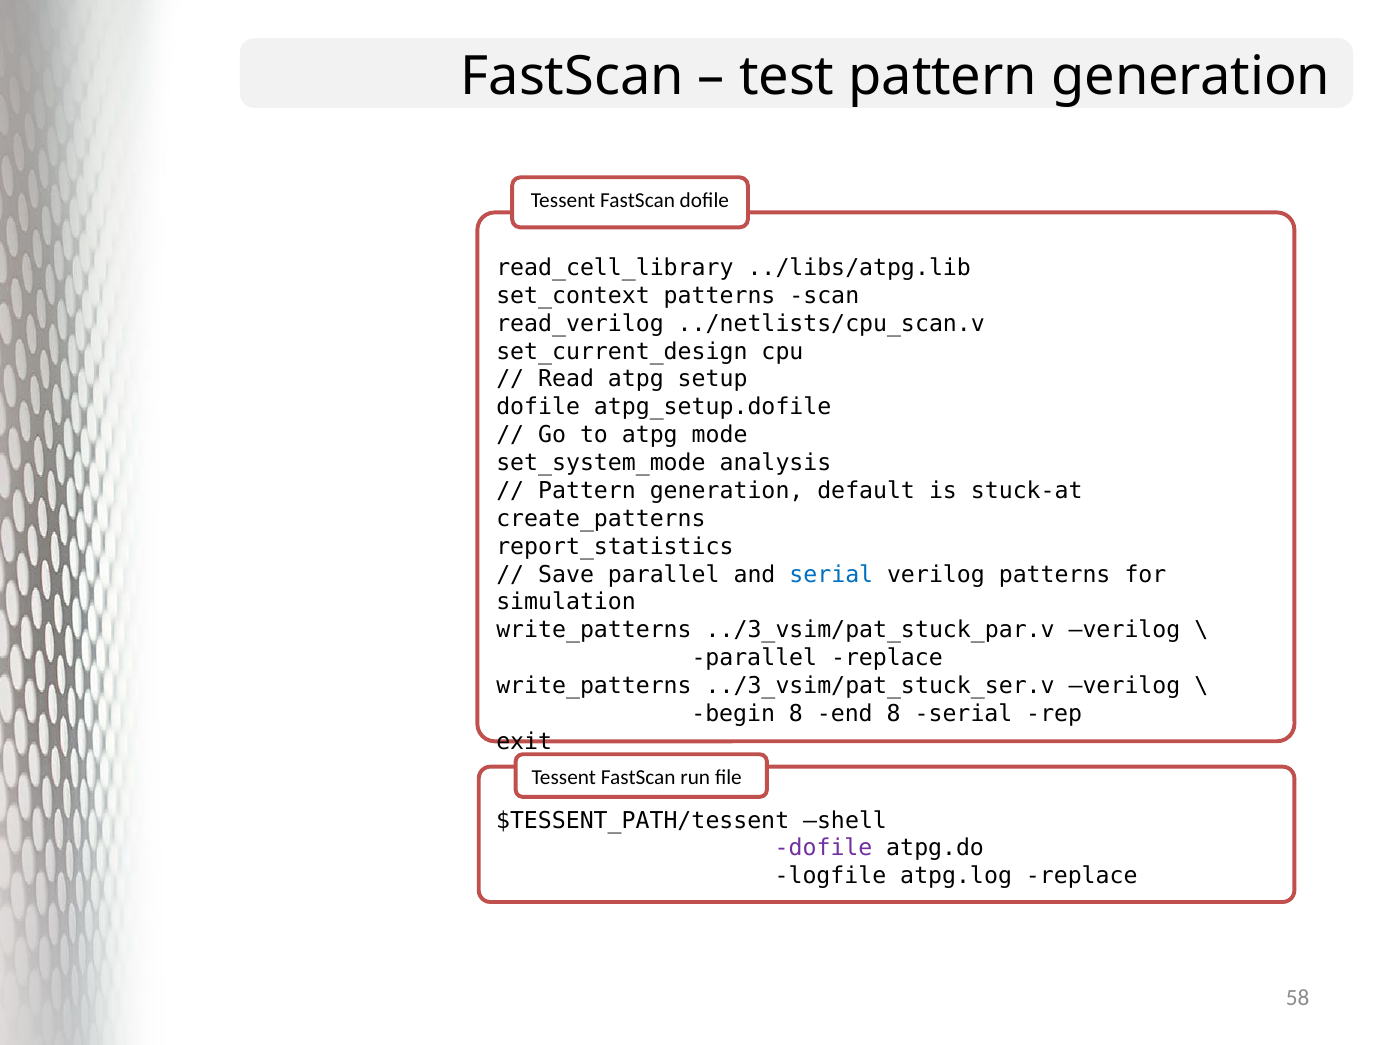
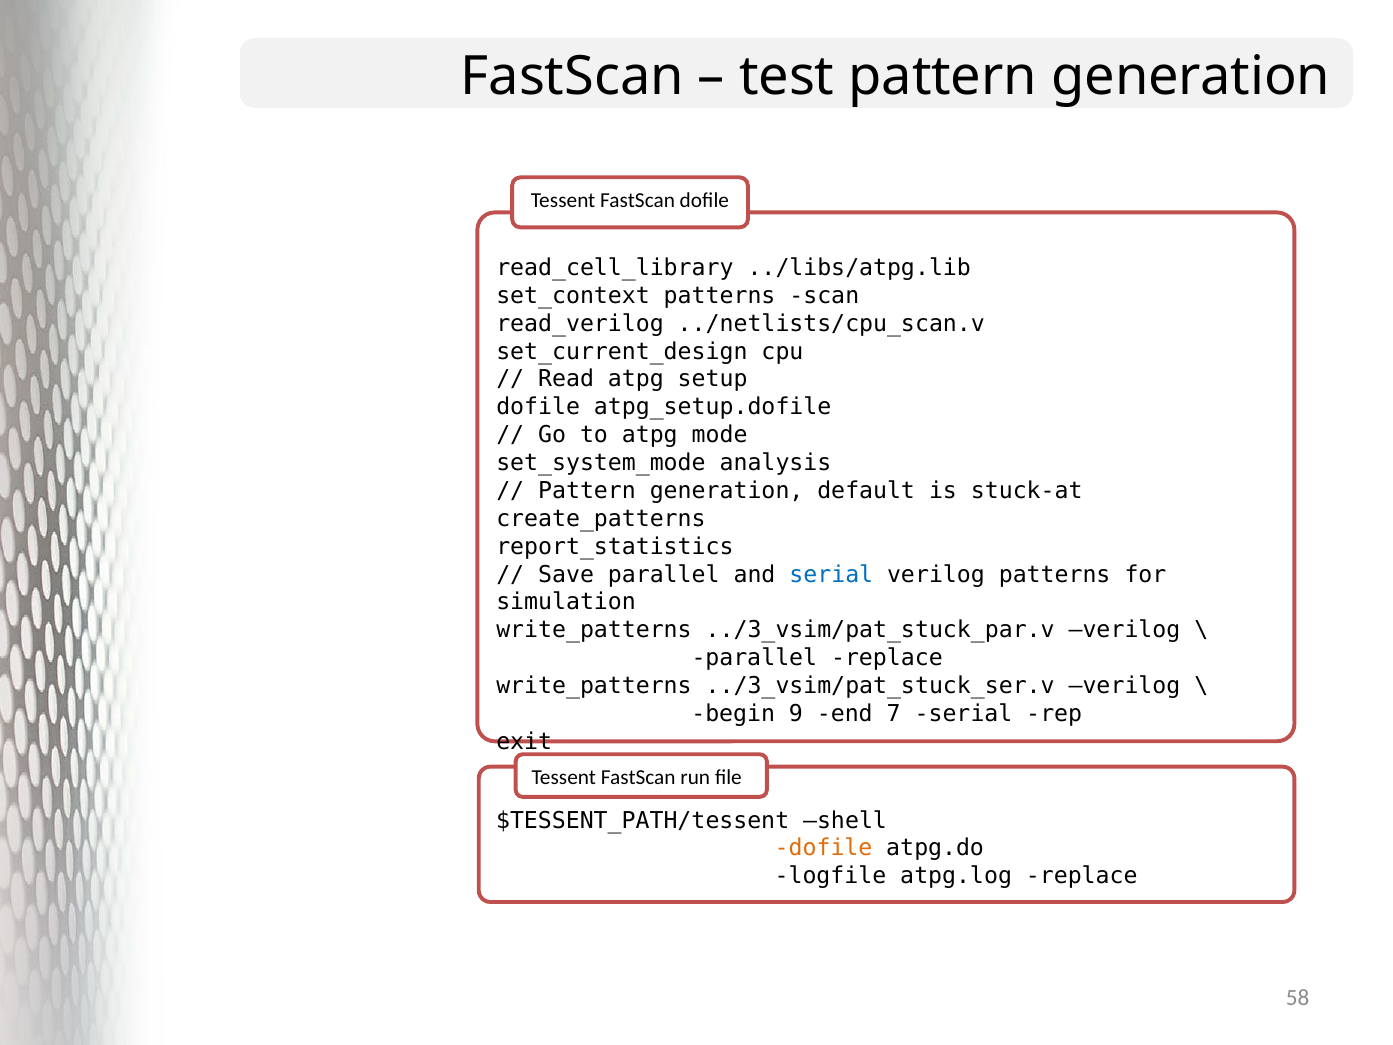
begin 8: 8 -> 9
end 8: 8 -> 7
dofile at (824, 848) colour: purple -> orange
